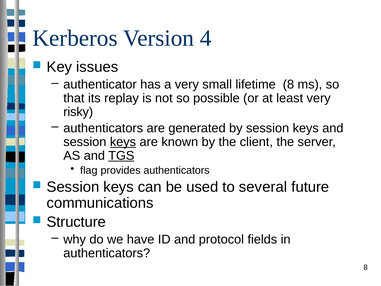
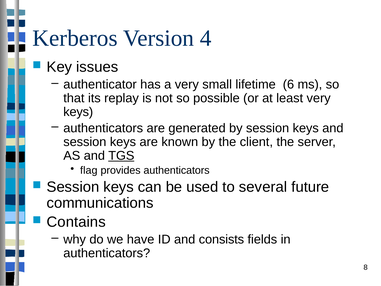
lifetime 8: 8 -> 6
risky at (78, 112): risky -> keys
keys at (123, 142) underline: present -> none
Structure: Structure -> Contains
protocol: protocol -> consists
